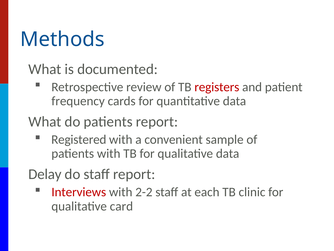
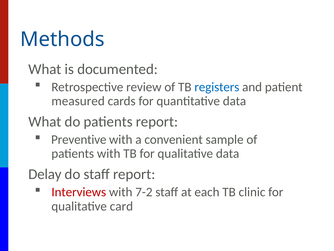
registers colour: red -> blue
frequency: frequency -> measured
Registered: Registered -> Preventive
2-2: 2-2 -> 7-2
